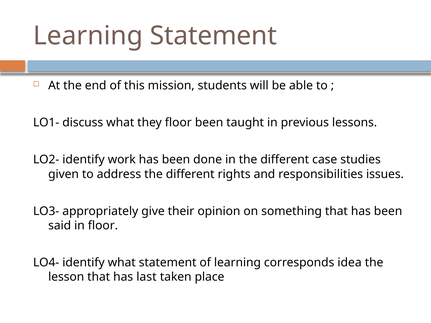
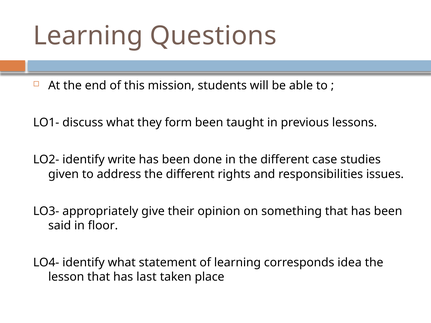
Learning Statement: Statement -> Questions
they floor: floor -> form
work: work -> write
